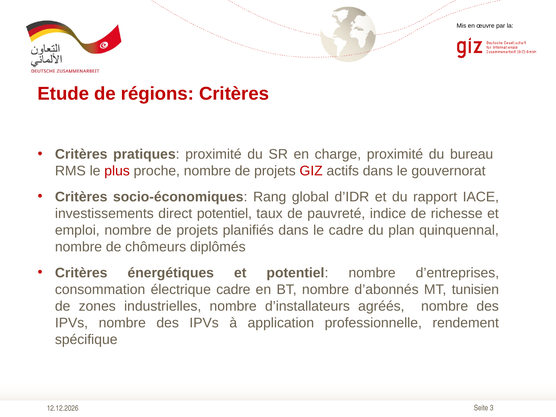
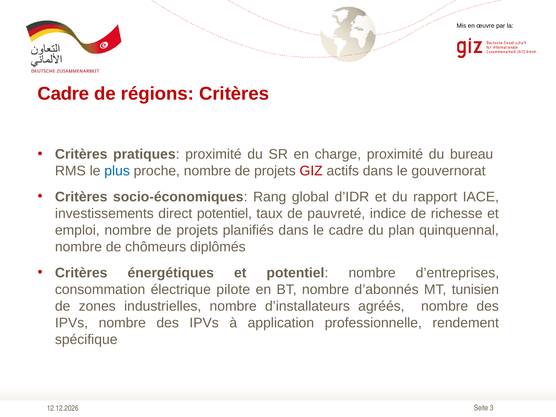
Etude at (63, 94): Etude -> Cadre
plus colour: red -> blue
électrique cadre: cadre -> pilote
